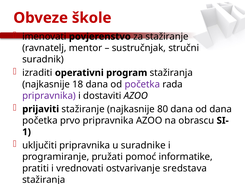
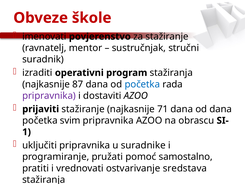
18: 18 -> 87
početka at (142, 84) colour: purple -> blue
80: 80 -> 71
prvo: prvo -> svim
informatike: informatike -> samostalno
